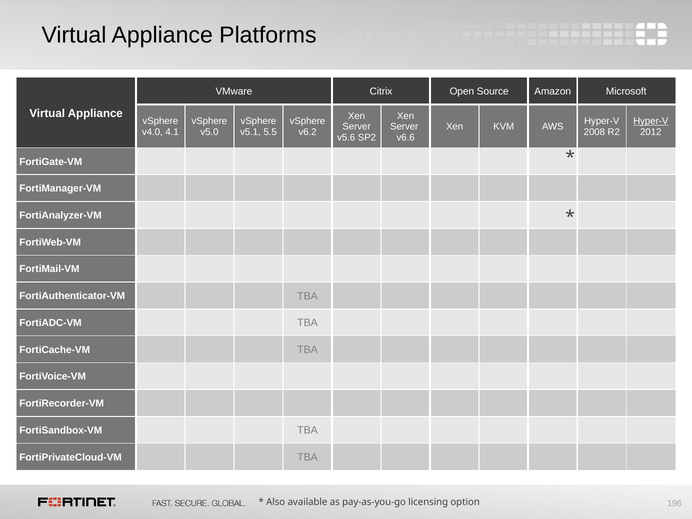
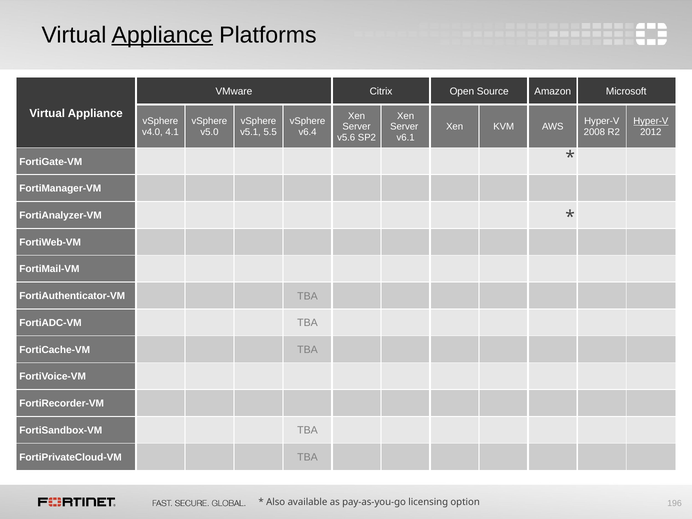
Appliance at (162, 35) underline: none -> present
v6.2: v6.2 -> v6.4
v6.6: v6.6 -> v6.1
